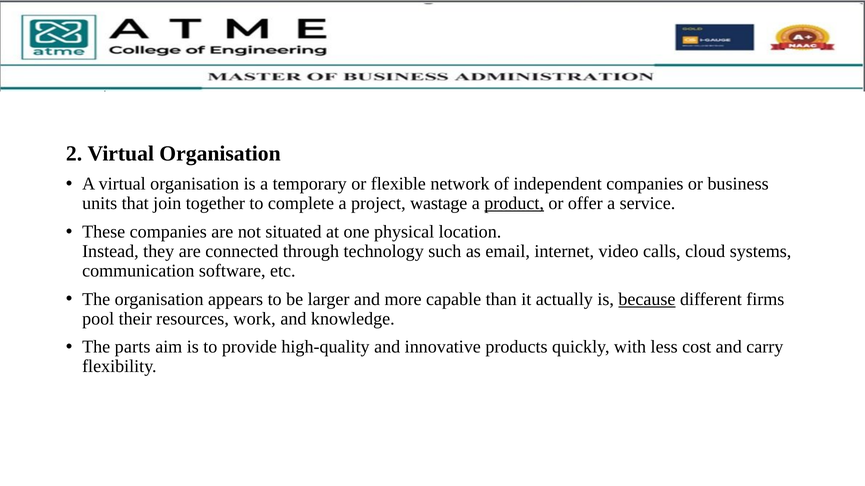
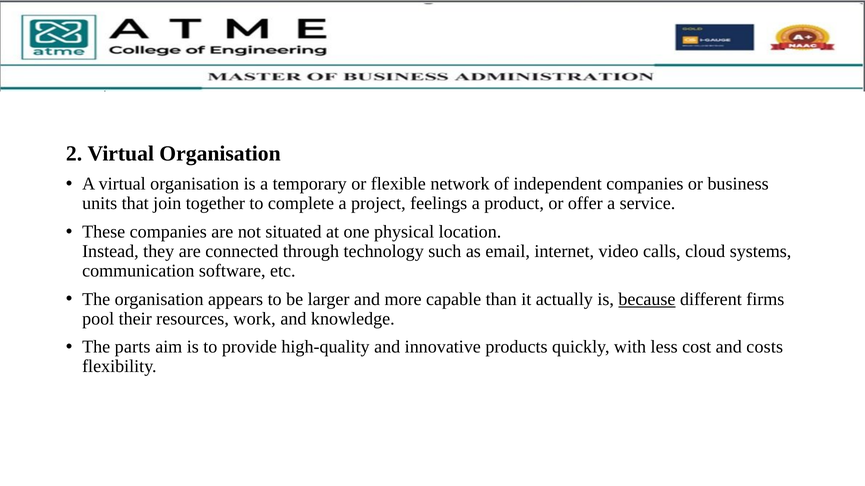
wastage: wastage -> feelings
product underline: present -> none
carry: carry -> costs
